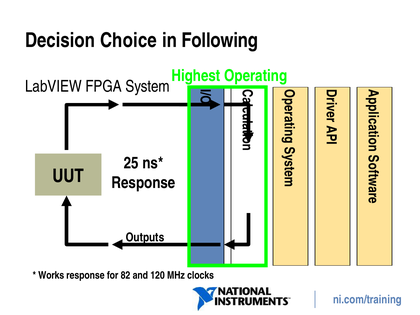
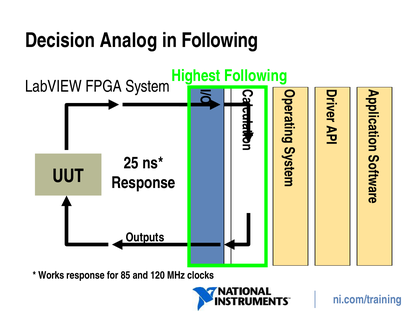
Choice: Choice -> Analog
Highest Operating: Operating -> Following
82: 82 -> 85
